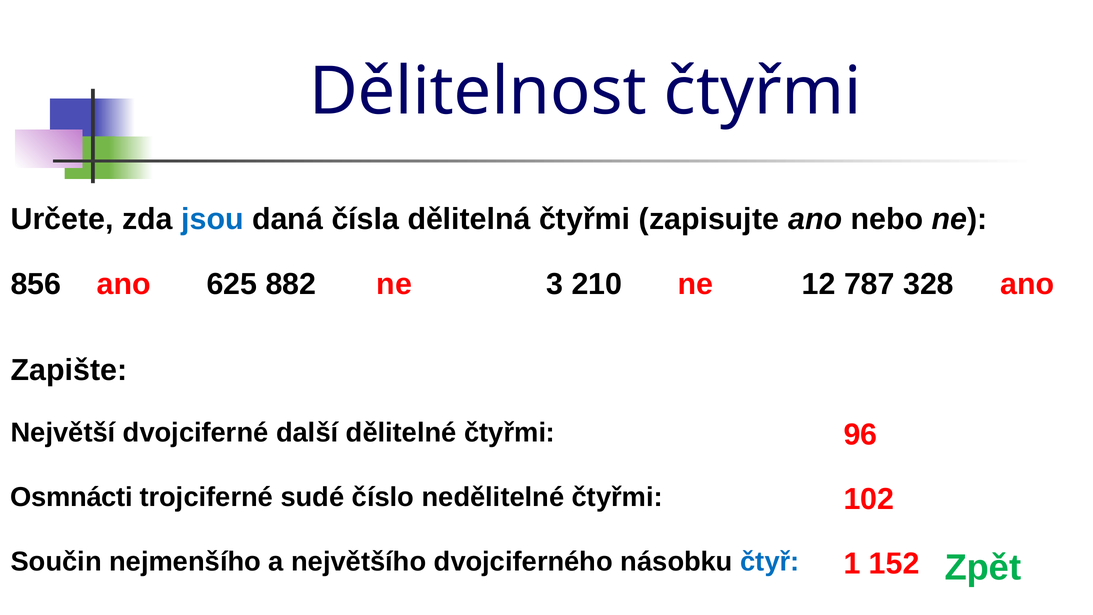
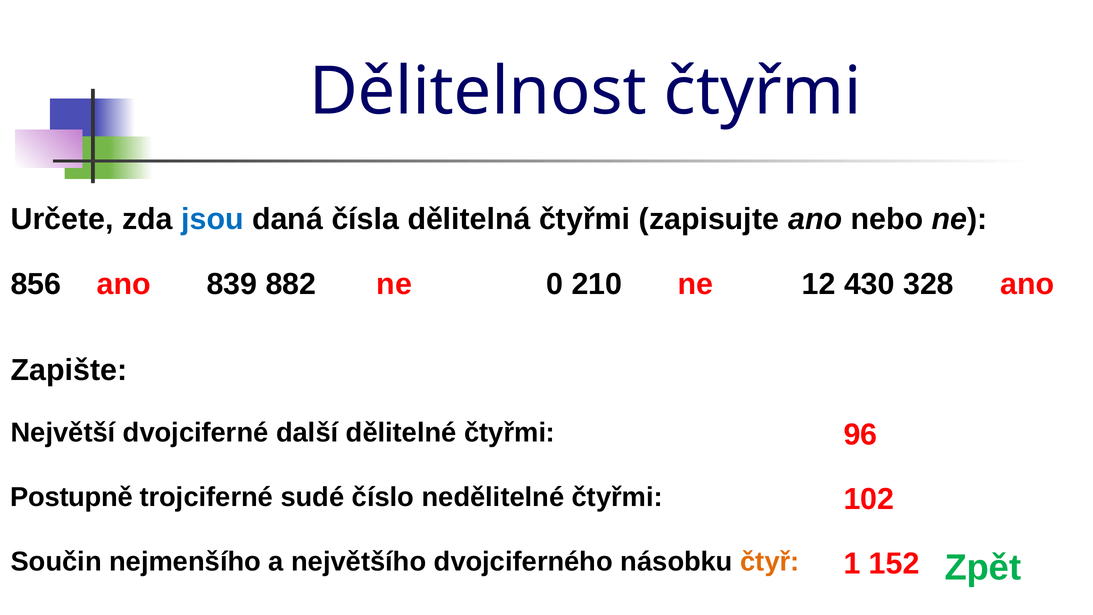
625: 625 -> 839
3: 3 -> 0
787: 787 -> 430
Osmnácti: Osmnácti -> Postupně
čtyř colour: blue -> orange
